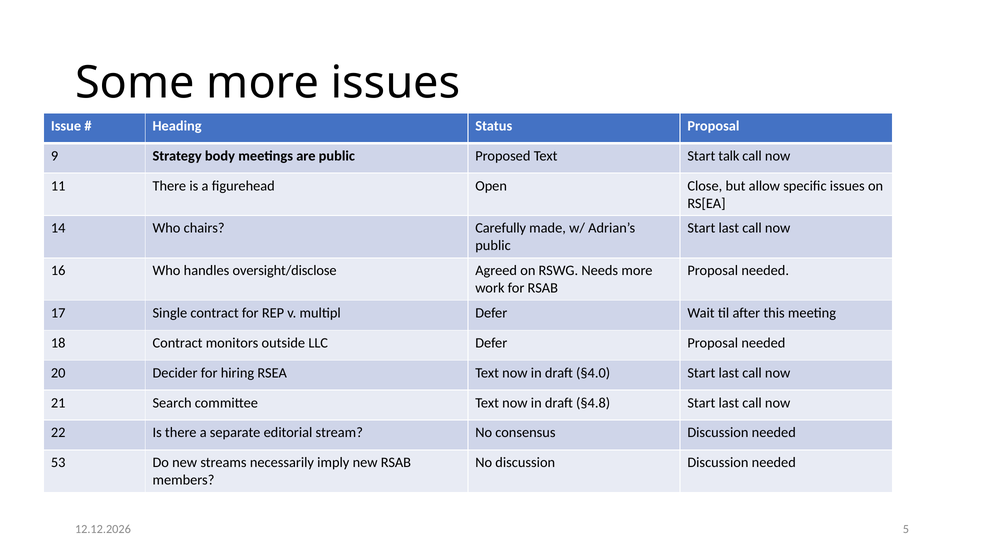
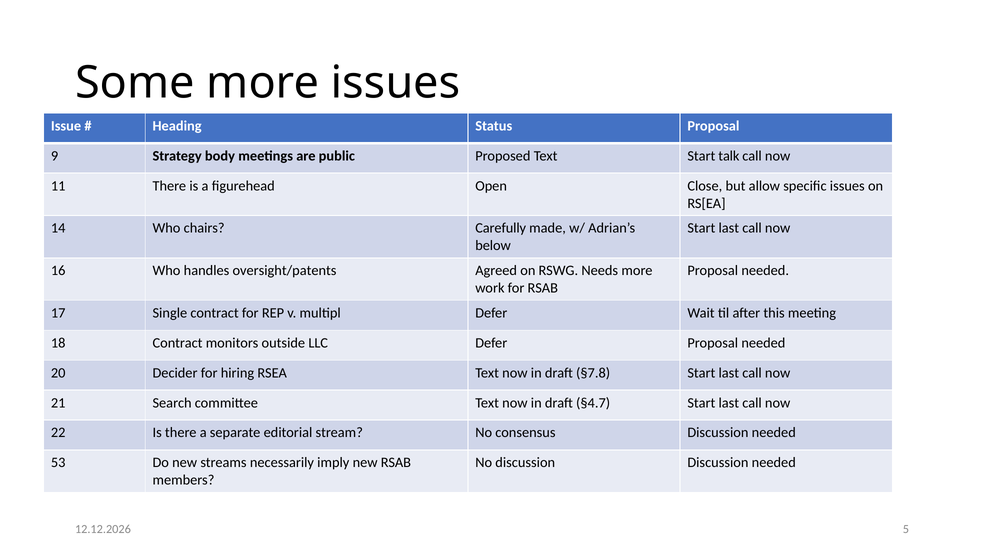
public at (493, 245): public -> below
oversight/disclose: oversight/disclose -> oversight/patents
§4.0: §4.0 -> §7.8
§4.8: §4.8 -> §4.7
